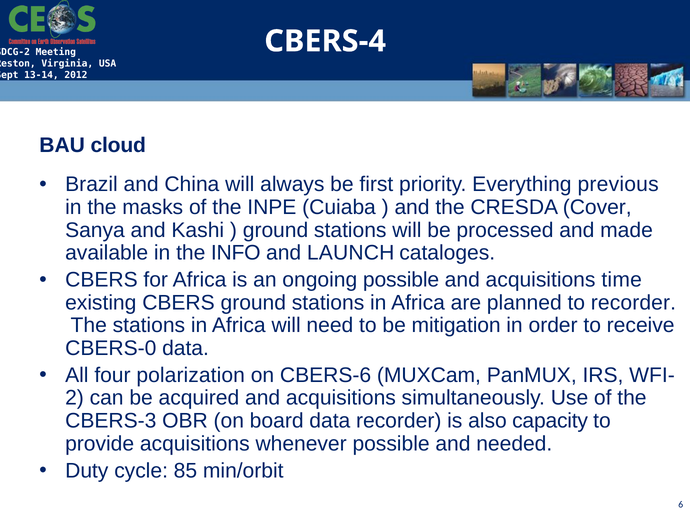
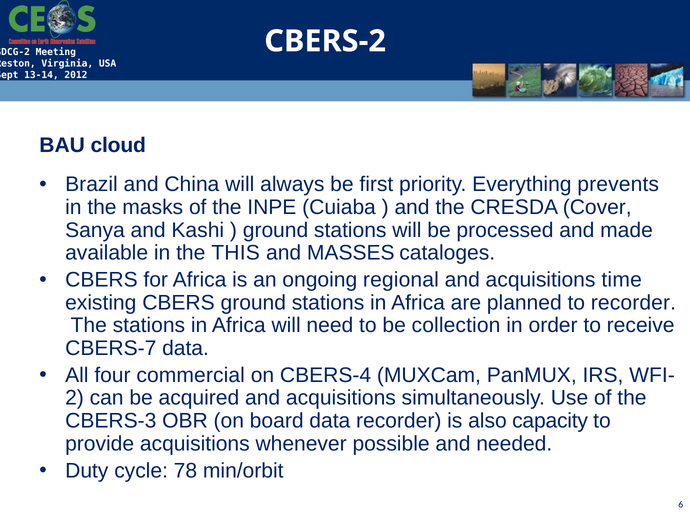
CBERS-4: CBERS-4 -> CBERS-2
previous: previous -> prevents
INFO: INFO -> THIS
LAUNCH: LAUNCH -> MASSES
ongoing possible: possible -> regional
mitigation: mitigation -> collection
CBERS-0: CBERS-0 -> CBERS-7
polarization: polarization -> commercial
CBERS-6: CBERS-6 -> CBERS-4
85: 85 -> 78
